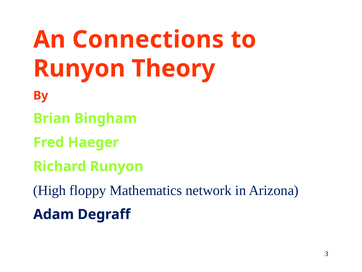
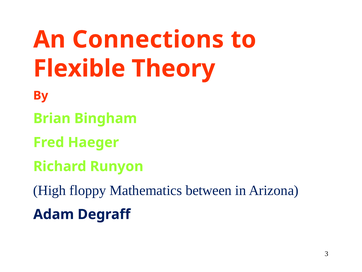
Runyon at (79, 68): Runyon -> Flexible
network: network -> between
